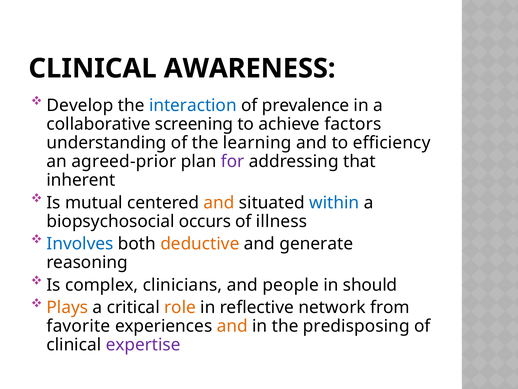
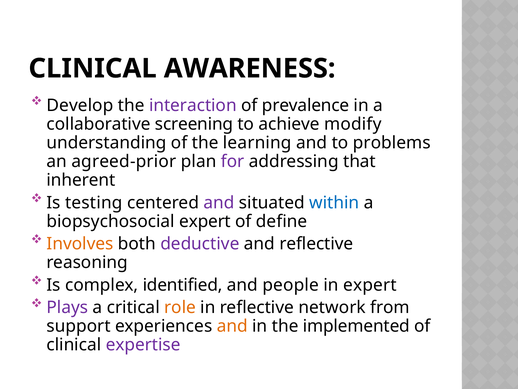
interaction colour: blue -> purple
factors: factors -> modify
efficiency: efficiency -> problems
mutual: mutual -> testing
and at (219, 202) colour: orange -> purple
biopsychosocial occurs: occurs -> expert
illness: illness -> define
Involves colour: blue -> orange
deductive colour: orange -> purple
and generate: generate -> reflective
clinicians: clinicians -> identified
in should: should -> expert
Plays colour: orange -> purple
favorite: favorite -> support
predisposing: predisposing -> implemented
